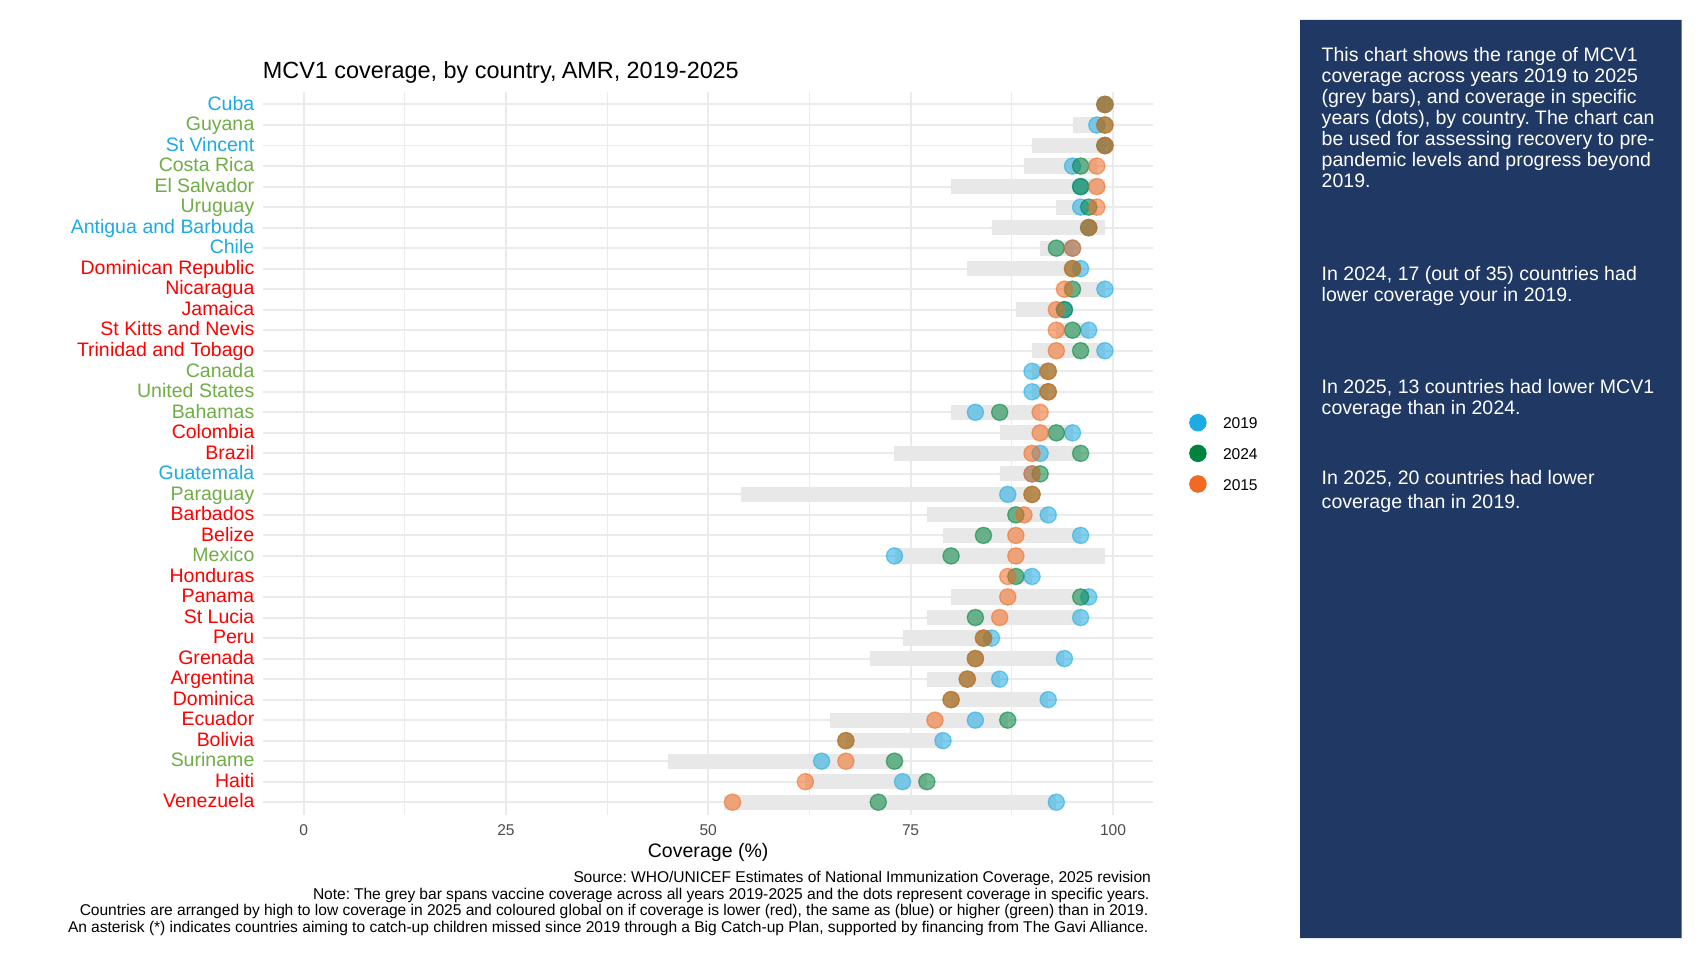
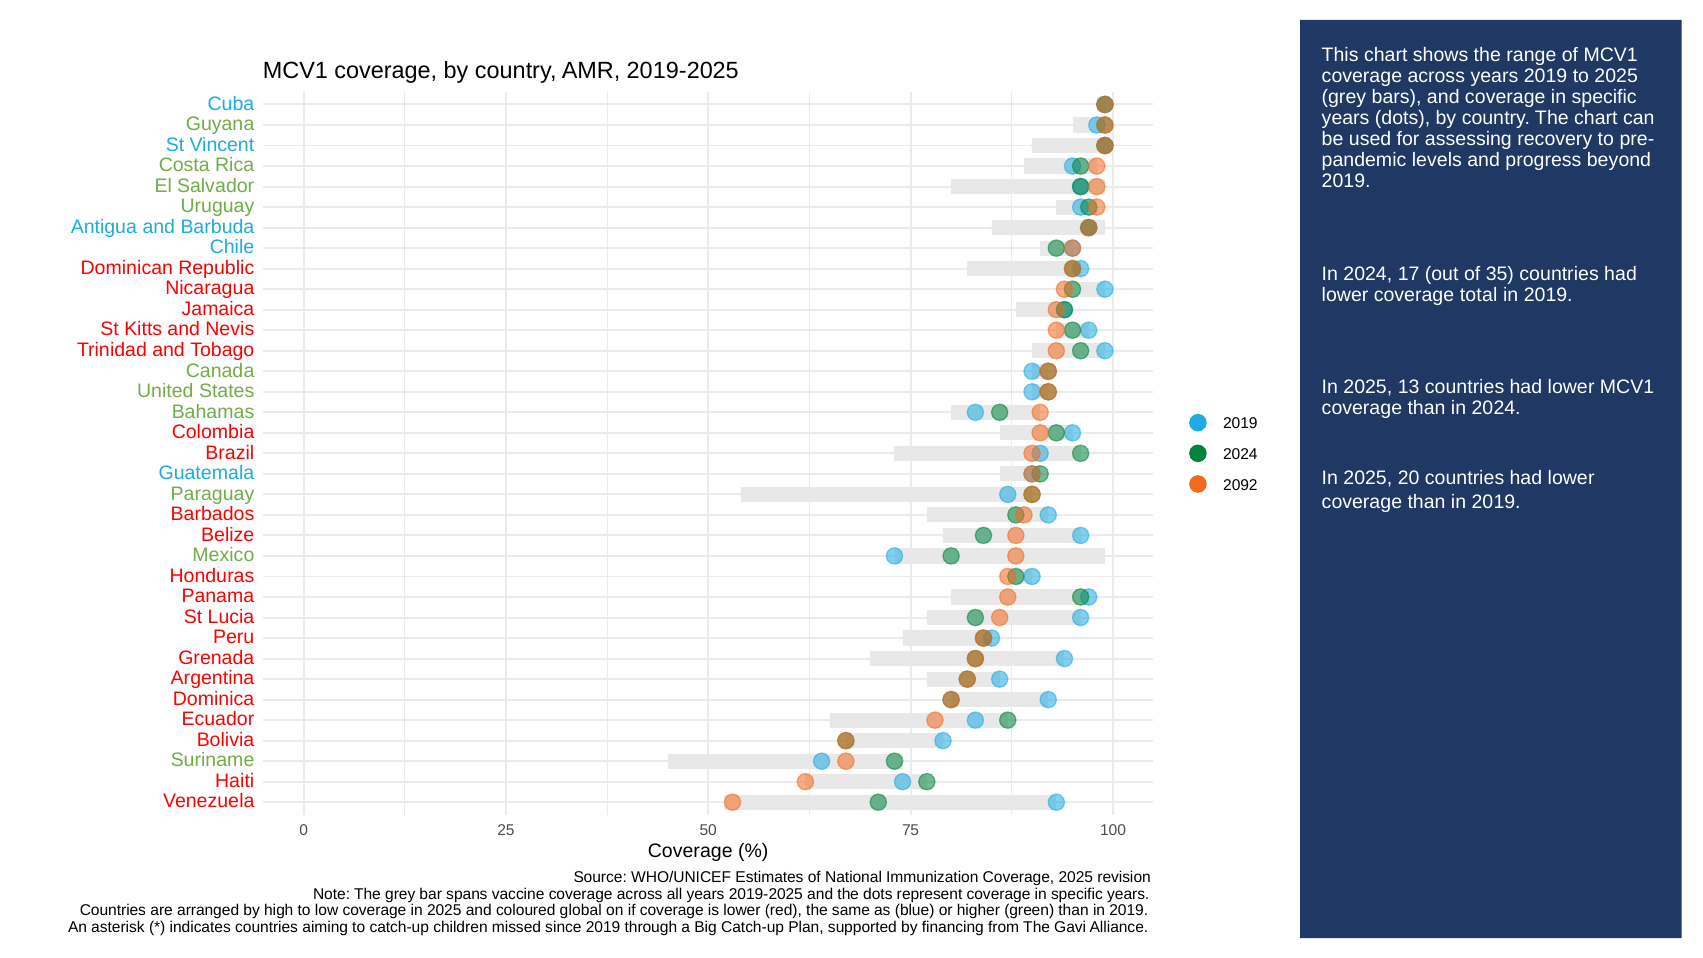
your: your -> total
2015: 2015 -> 2092
